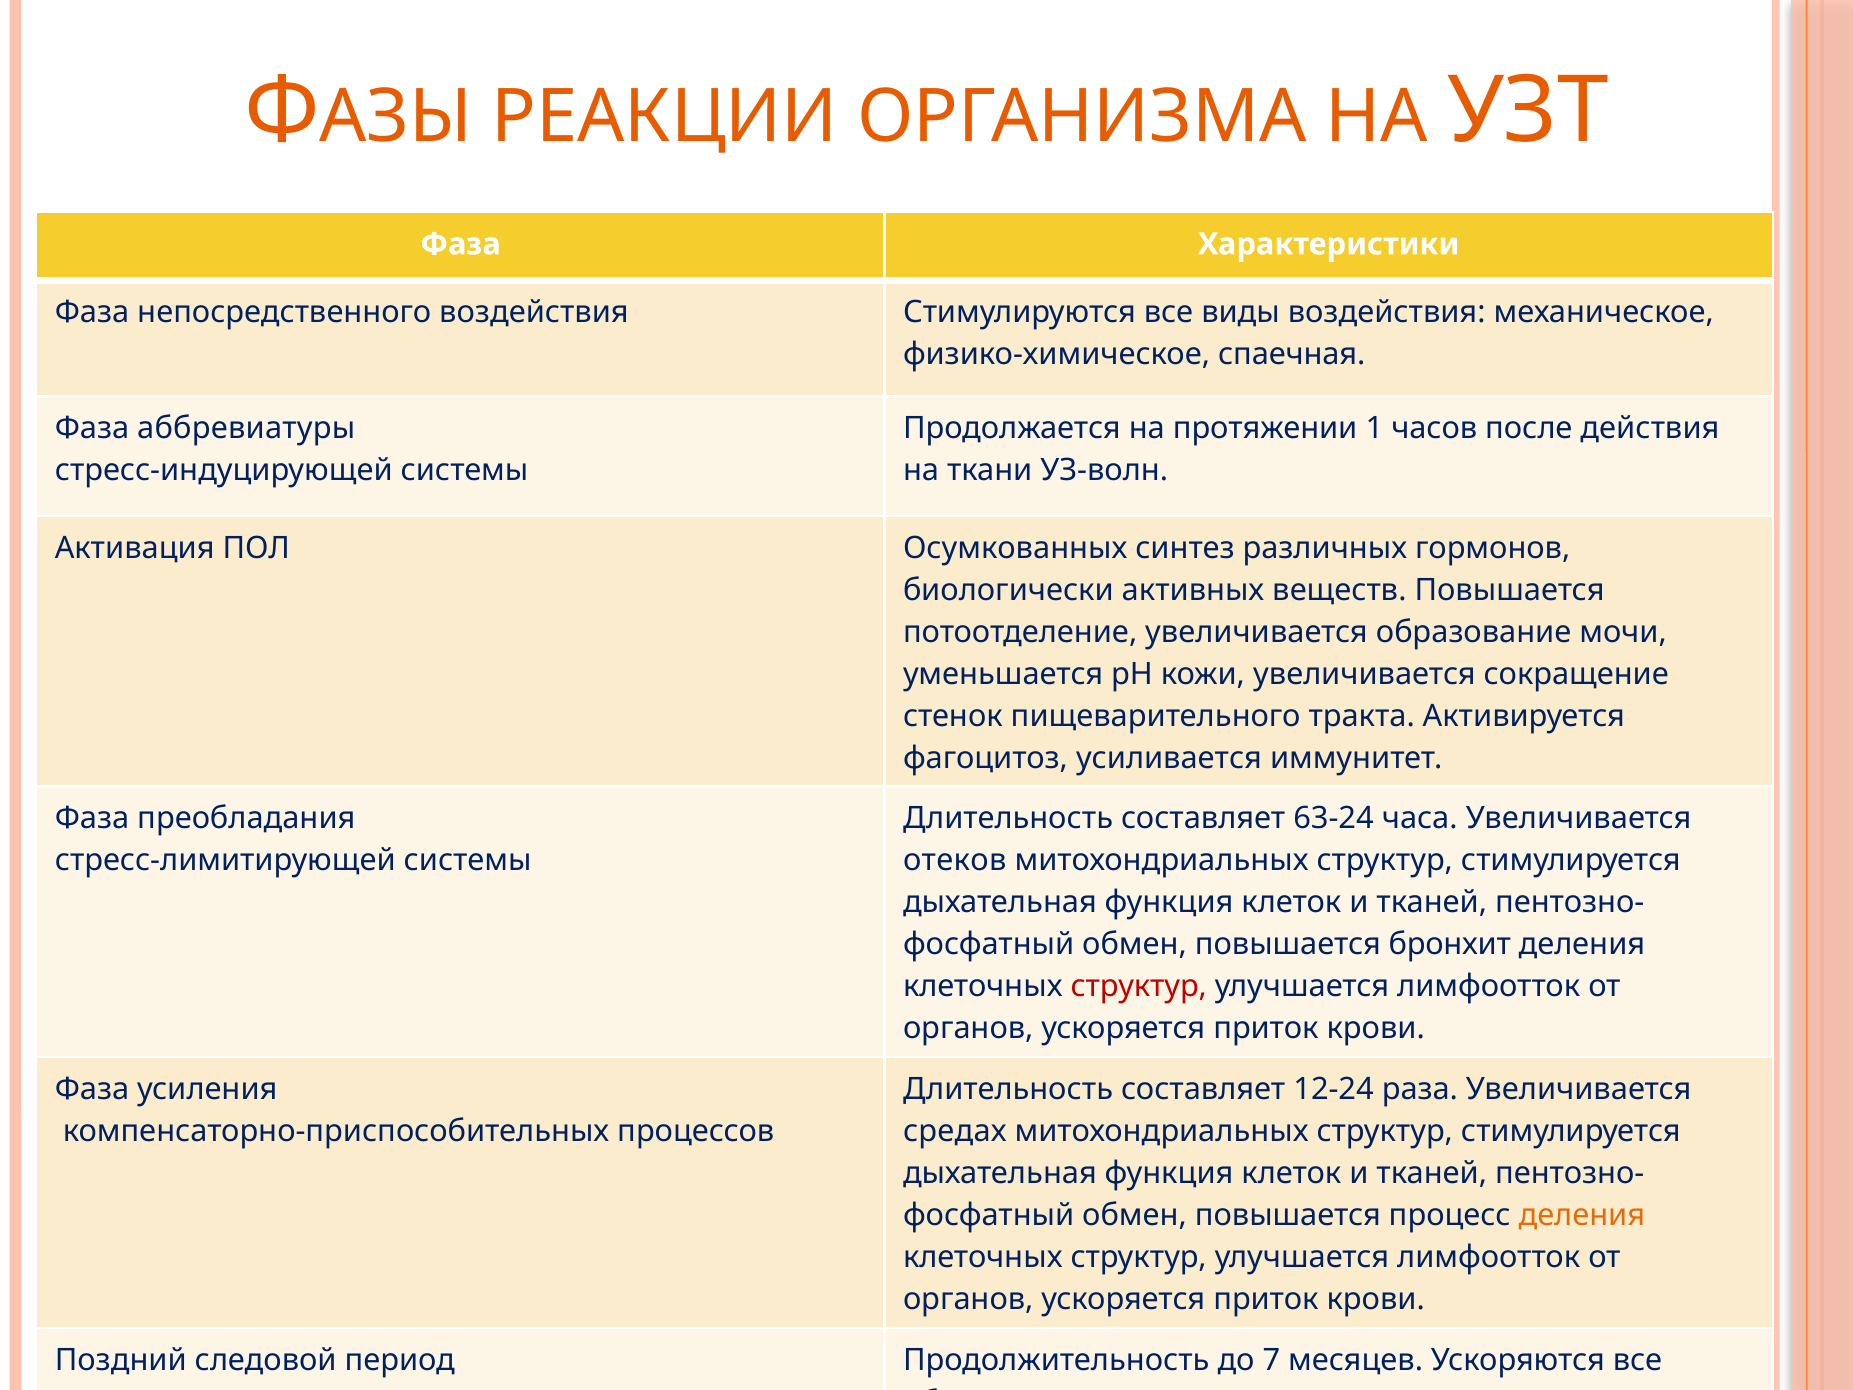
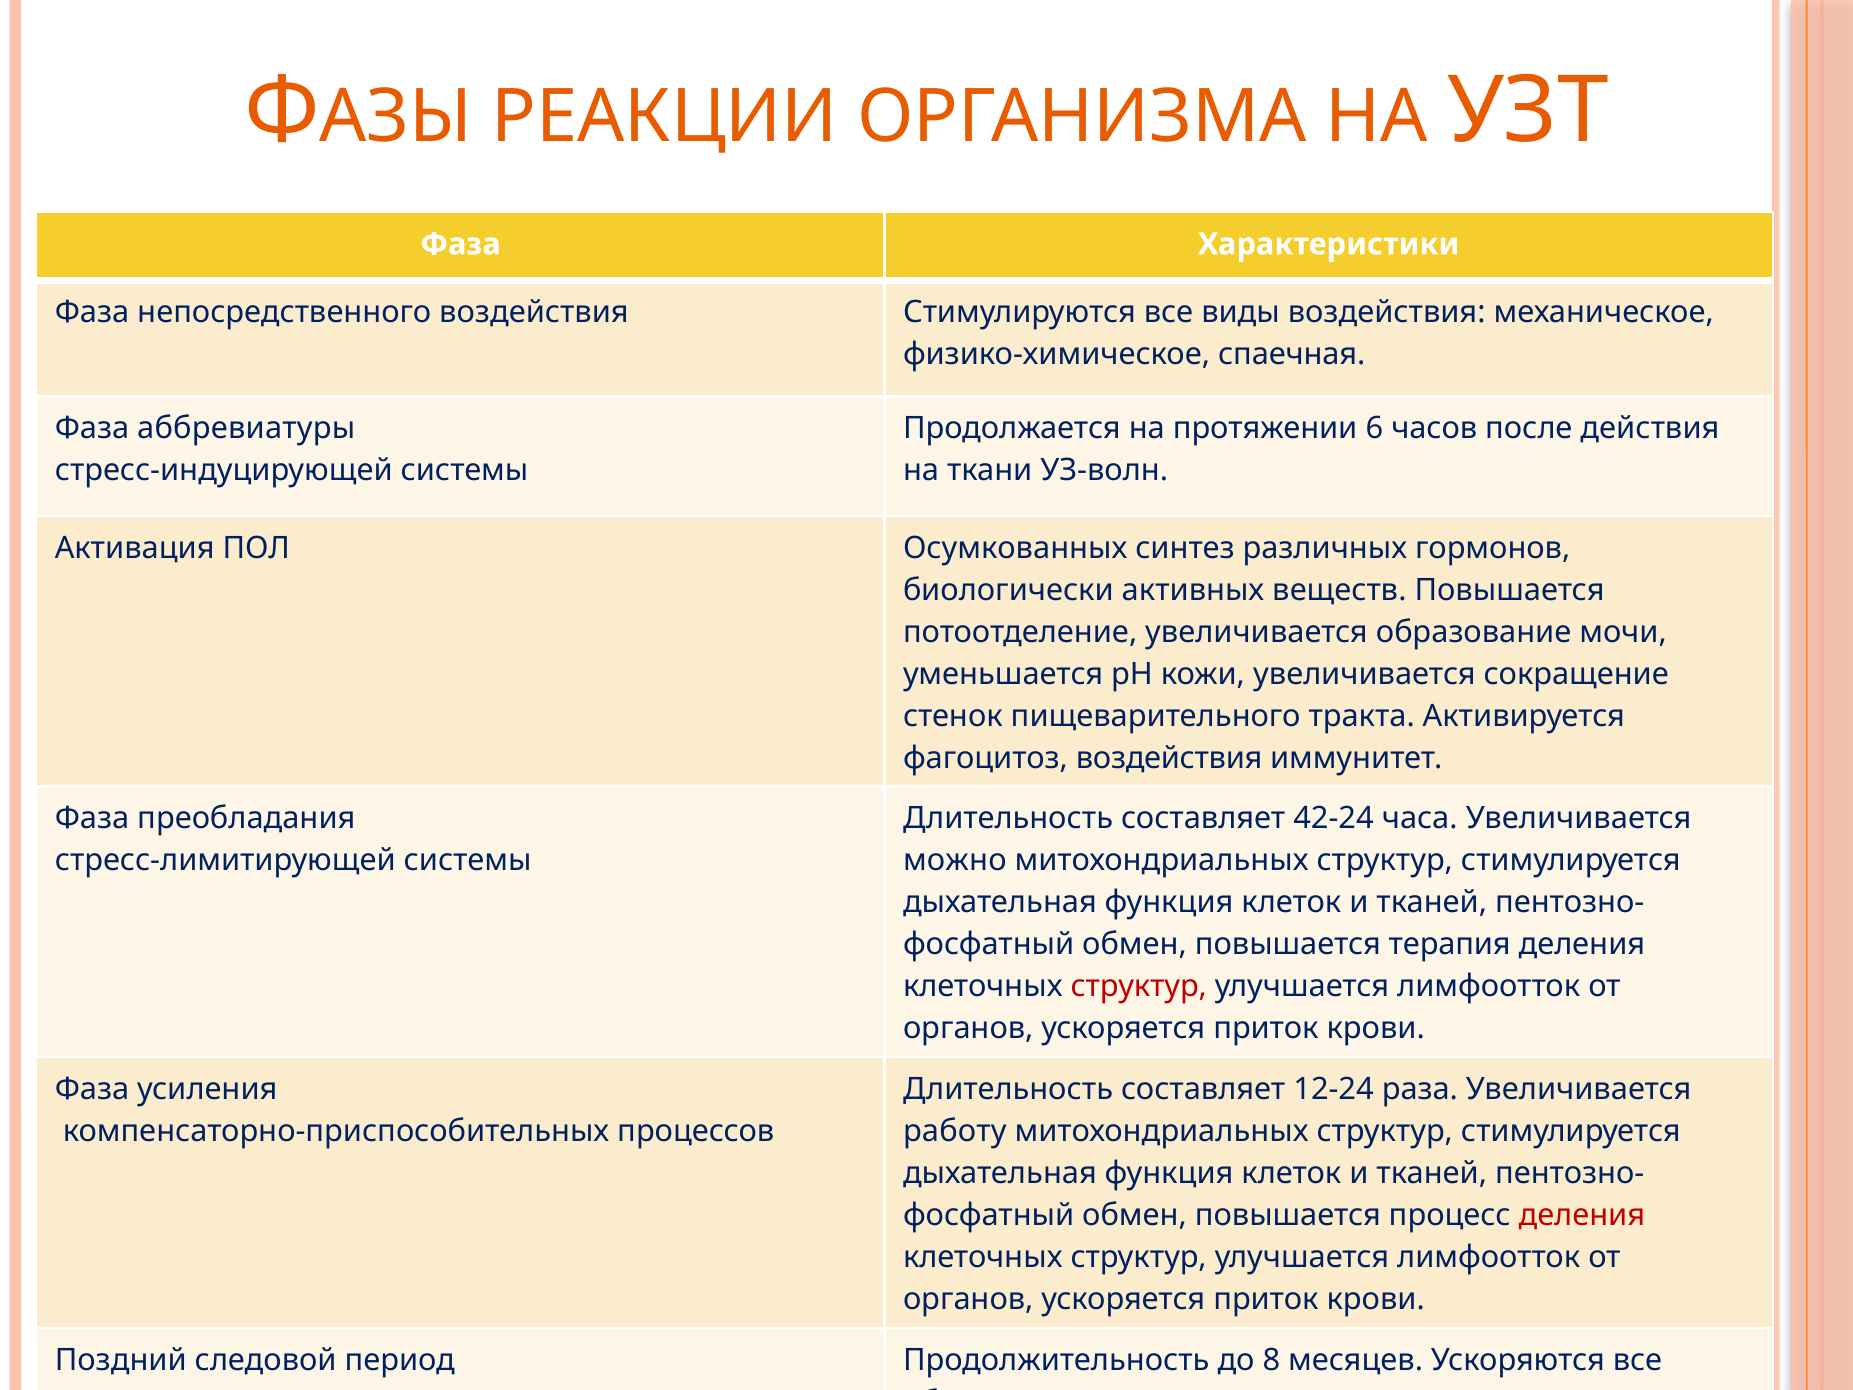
1: 1 -> 6
фагоцитоз усиливается: усиливается -> воздействия
63-24: 63-24 -> 42-24
отеков: отеков -> можно
бронхит: бронхит -> терапия
средах: средах -> работу
деления at (1582, 1215) colour: orange -> red
7: 7 -> 8
